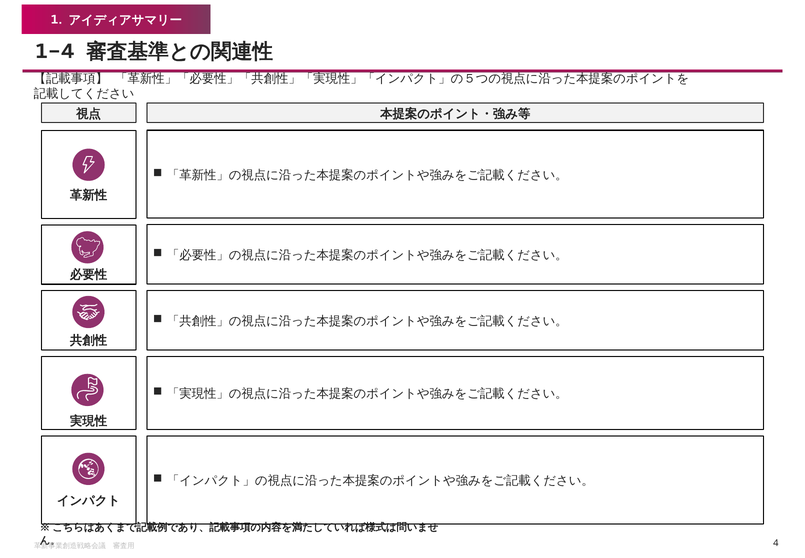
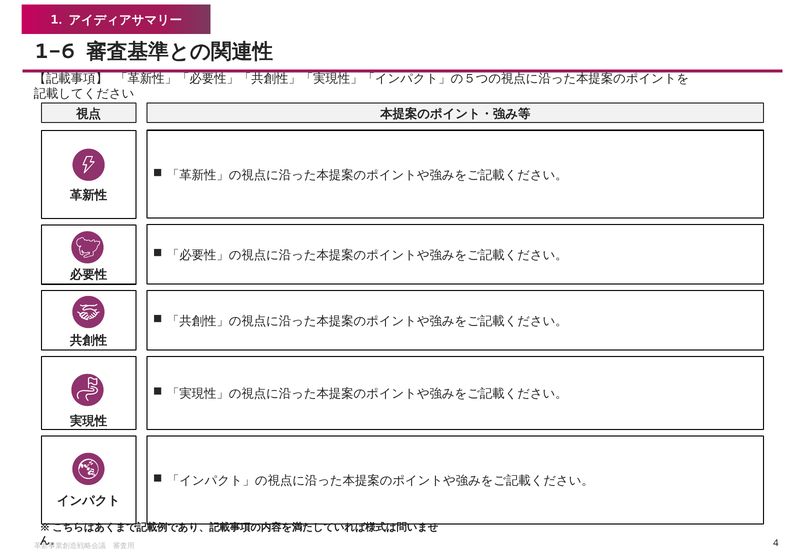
1-4: 1-4 -> 1-6
